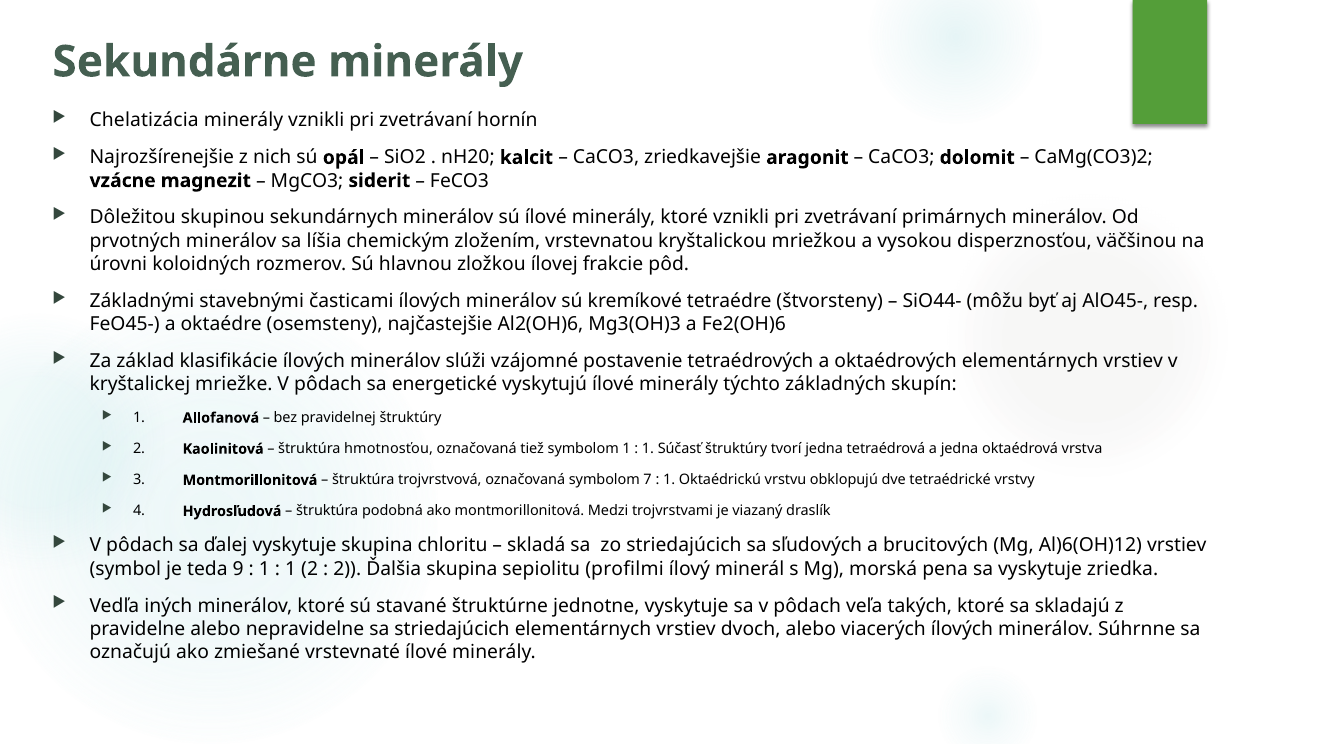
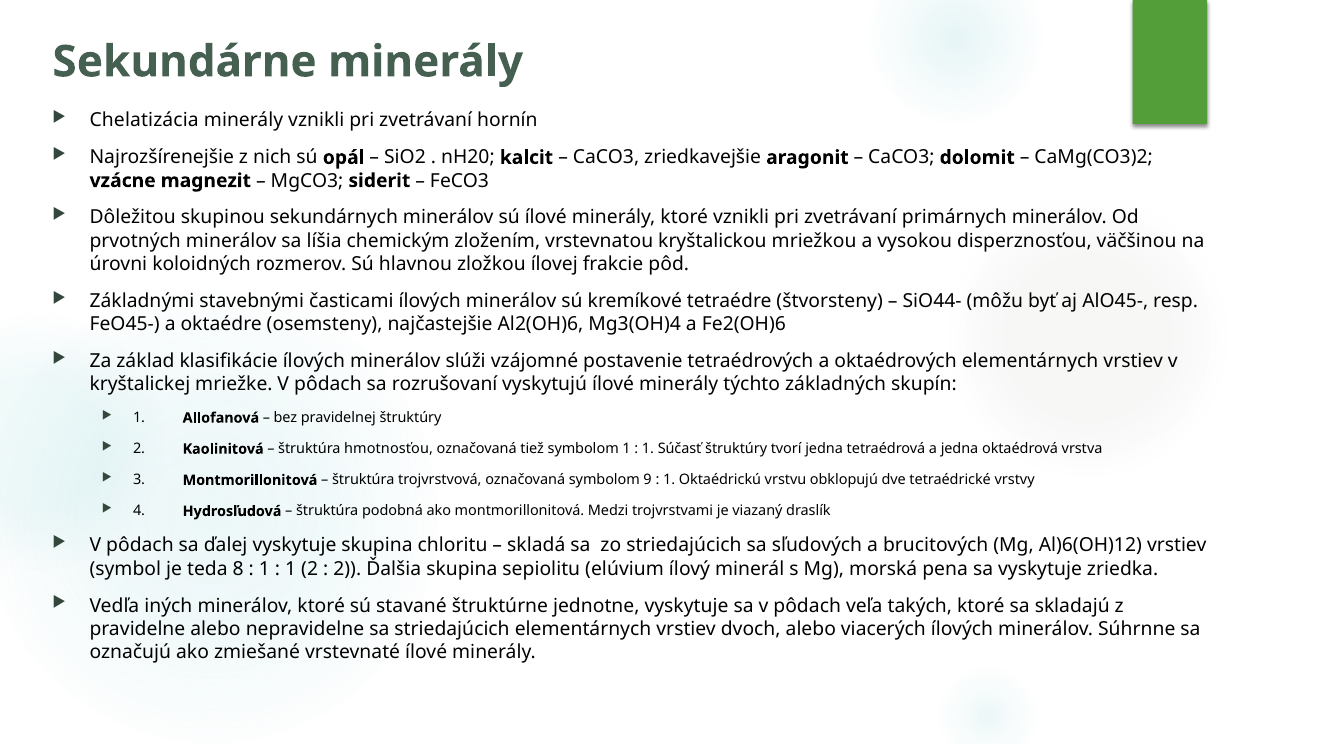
Mg3(OH)3: Mg3(OH)3 -> Mg3(OH)4
energetické: energetické -> rozrušovaní
7: 7 -> 9
9: 9 -> 8
profilmi: profilmi -> elúvium
